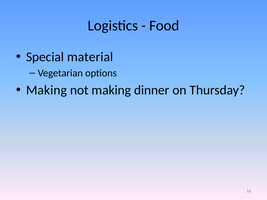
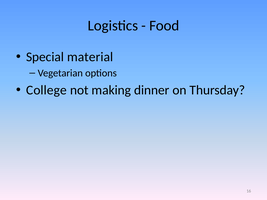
Making at (46, 90): Making -> College
